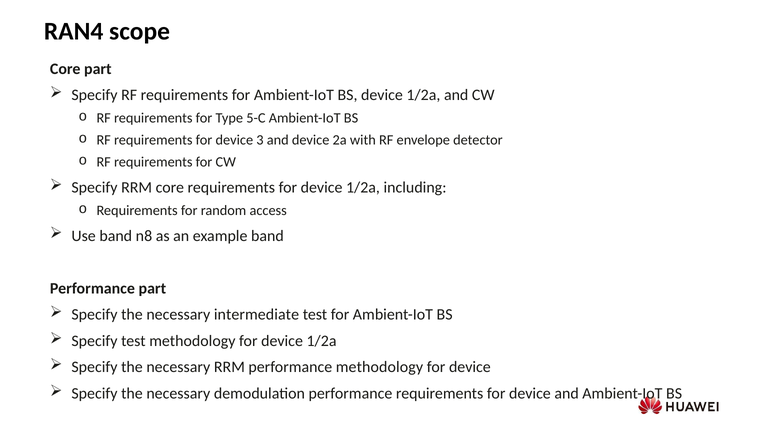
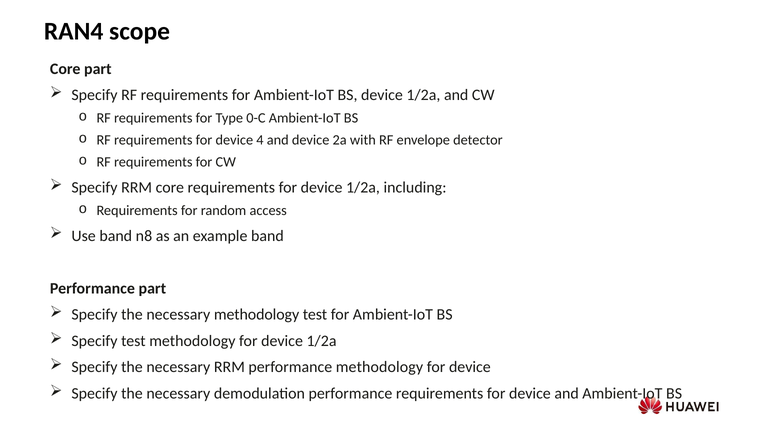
5-C: 5-C -> 0-C
3: 3 -> 4
necessary intermediate: intermediate -> methodology
